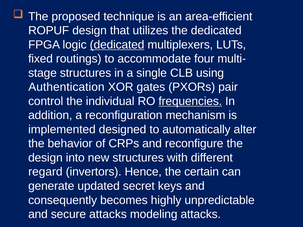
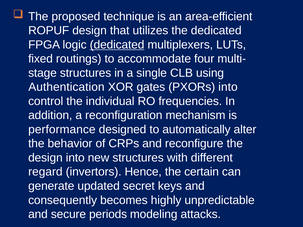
PXORs pair: pair -> into
frequencies underline: present -> none
implemented: implemented -> performance
secure attacks: attacks -> periods
